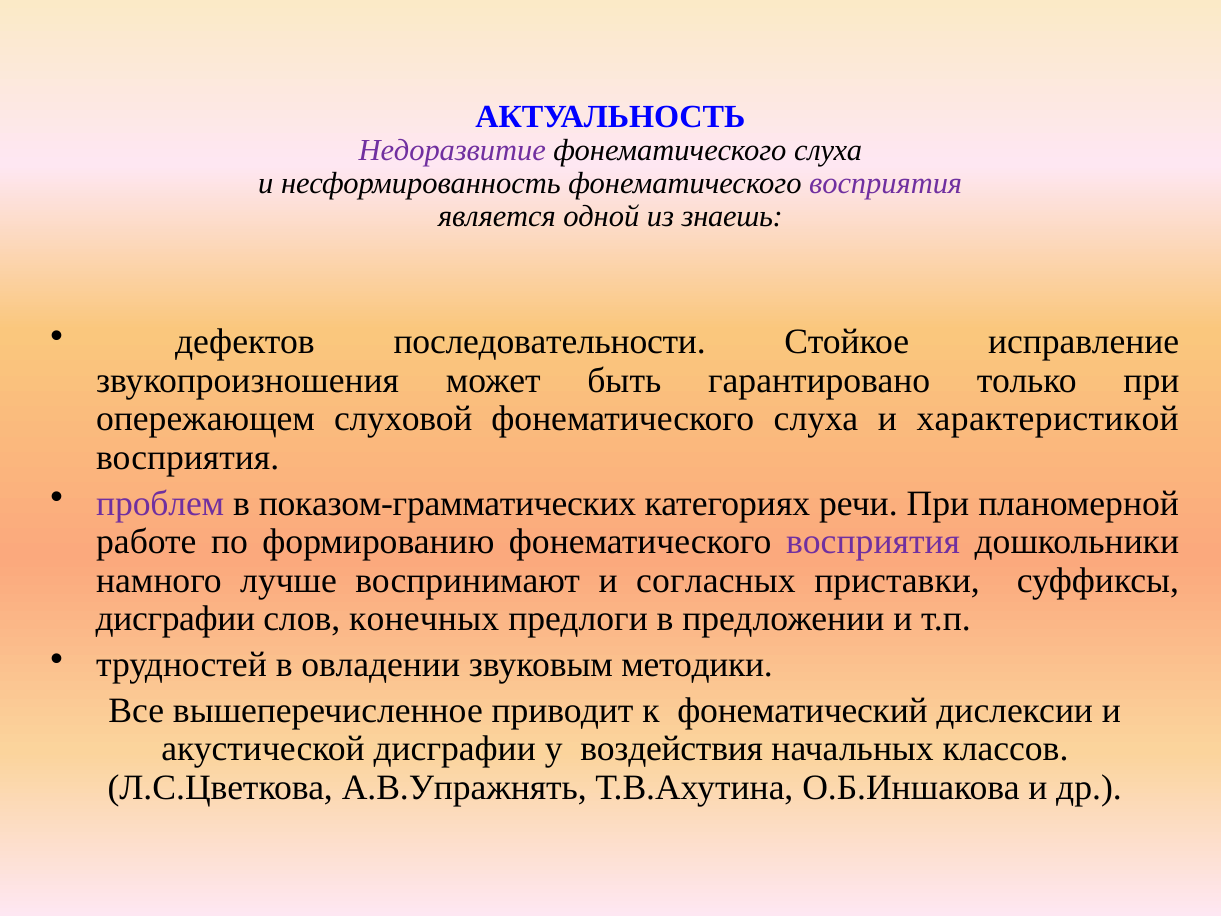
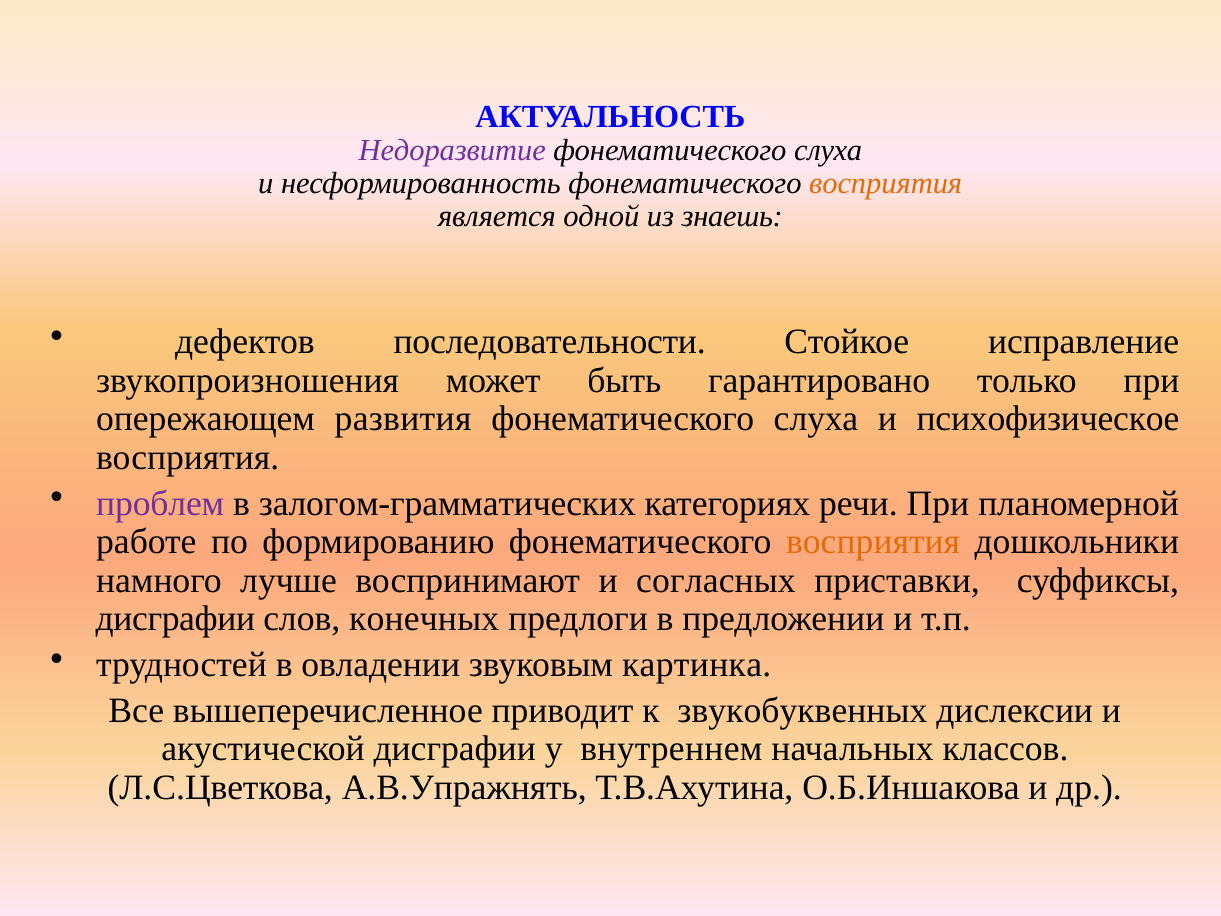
восприятия at (886, 183) colour: purple -> orange
слуховой: слуховой -> развития
характеристикой: характеристикой -> психофизическое
показом-грамматических: показом-грамматических -> залогом-грамматических
восприятия at (873, 542) colour: purple -> orange
методики: методики -> картинка
фонематический: фонематический -> звукобуквенных
воздействия: воздействия -> внутреннем
